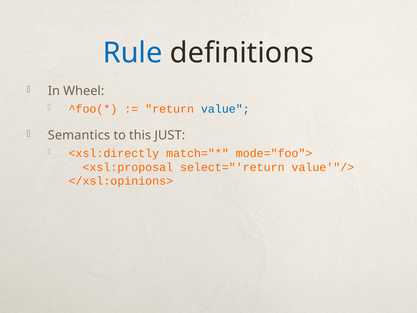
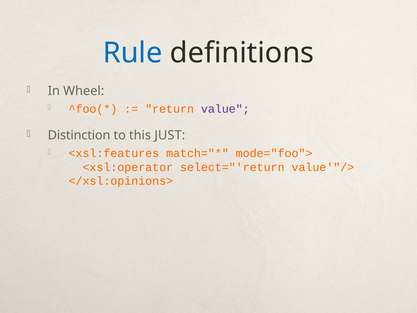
value colour: blue -> purple
Semantics: Semantics -> Distinction
<xsl:directly: <xsl:directly -> <xsl:features
<xsl:proposal: <xsl:proposal -> <xsl:operator
